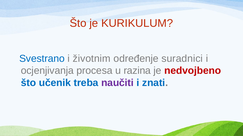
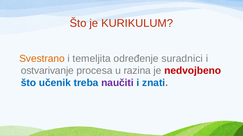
Svestrano colour: blue -> orange
životnim: životnim -> temeljita
ocjenjivanja: ocjenjivanja -> ostvarivanje
